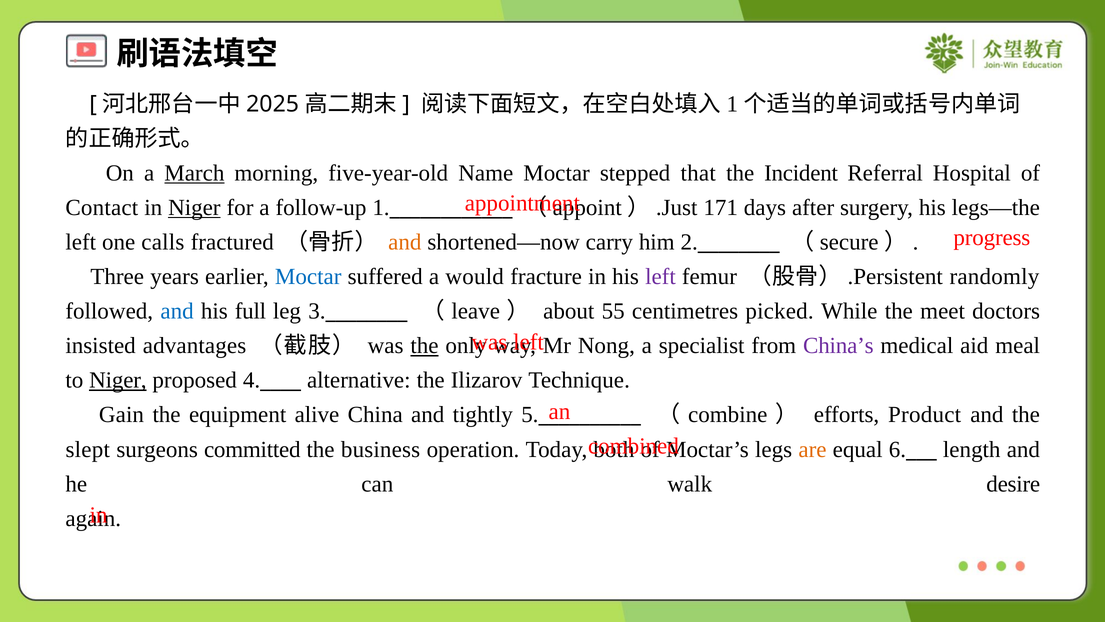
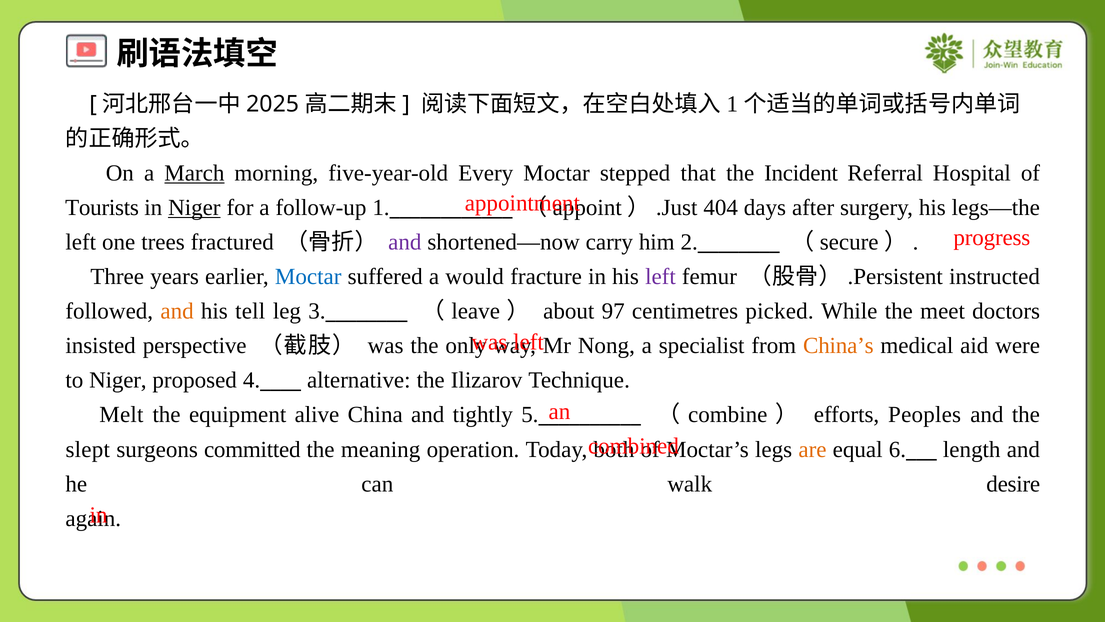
Name: Name -> Every
Contact: Contact -> Tourists
171: 171 -> 404
calls: calls -> trees
and at (405, 242) colour: orange -> purple
randomly: randomly -> instructed
and at (177, 311) colour: blue -> orange
full: full -> tell
55: 55 -> 97
advantages: advantages -> perspective
the at (424, 346) underline: present -> none
China’s colour: purple -> orange
meal: meal -> were
Niger at (118, 380) underline: present -> none
Gain: Gain -> Melt
Product: Product -> Peoples
business: business -> meaning
